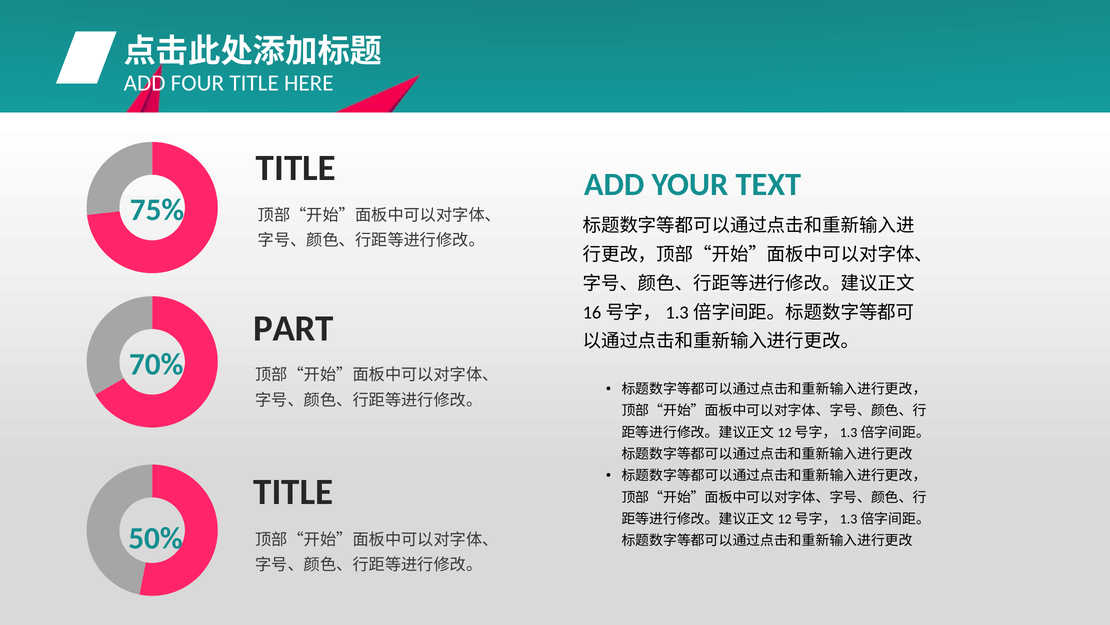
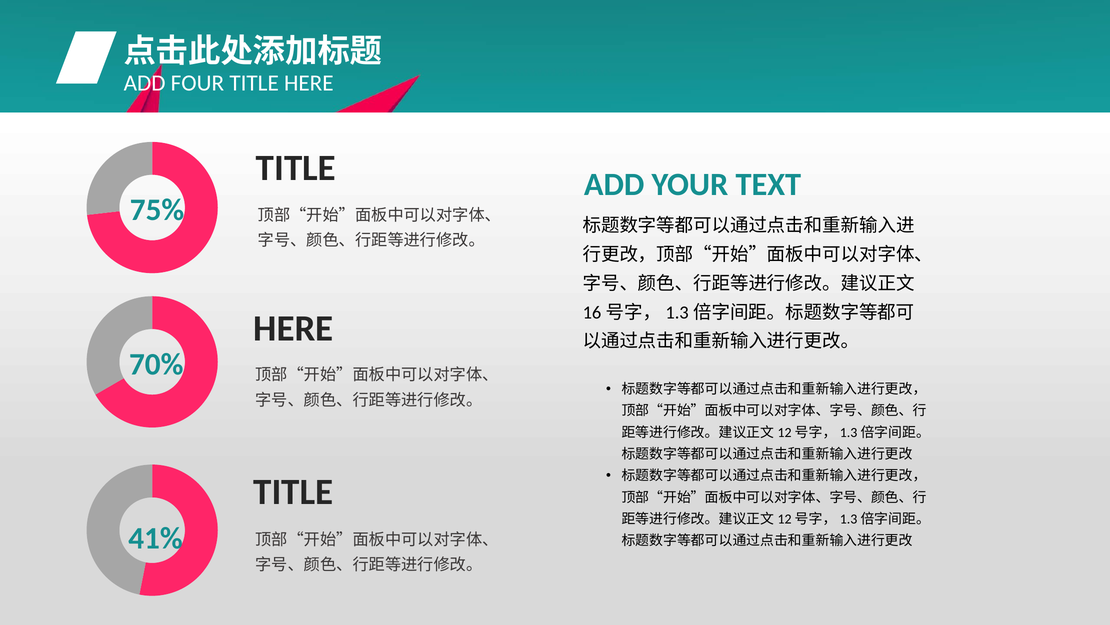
PART at (294, 328): PART -> HERE
50%: 50% -> 41%
